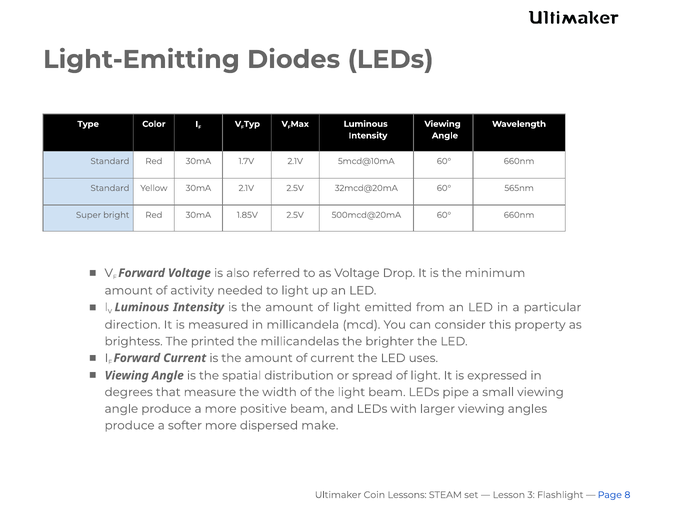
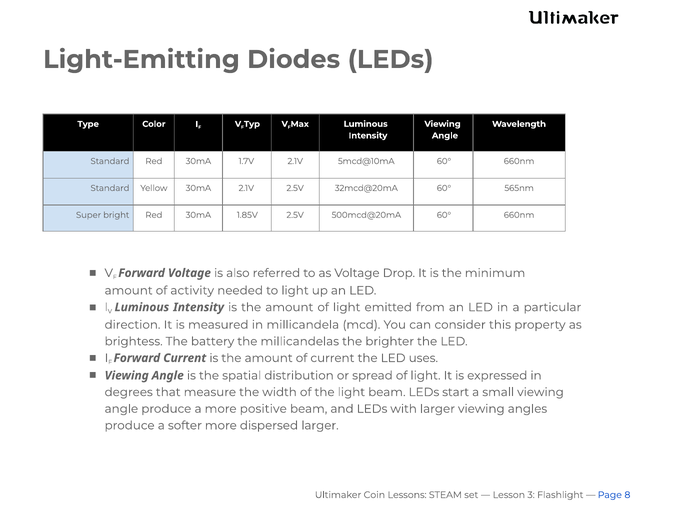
printed: printed -> battery
pipe: pipe -> start
dispersed make: make -> larger
